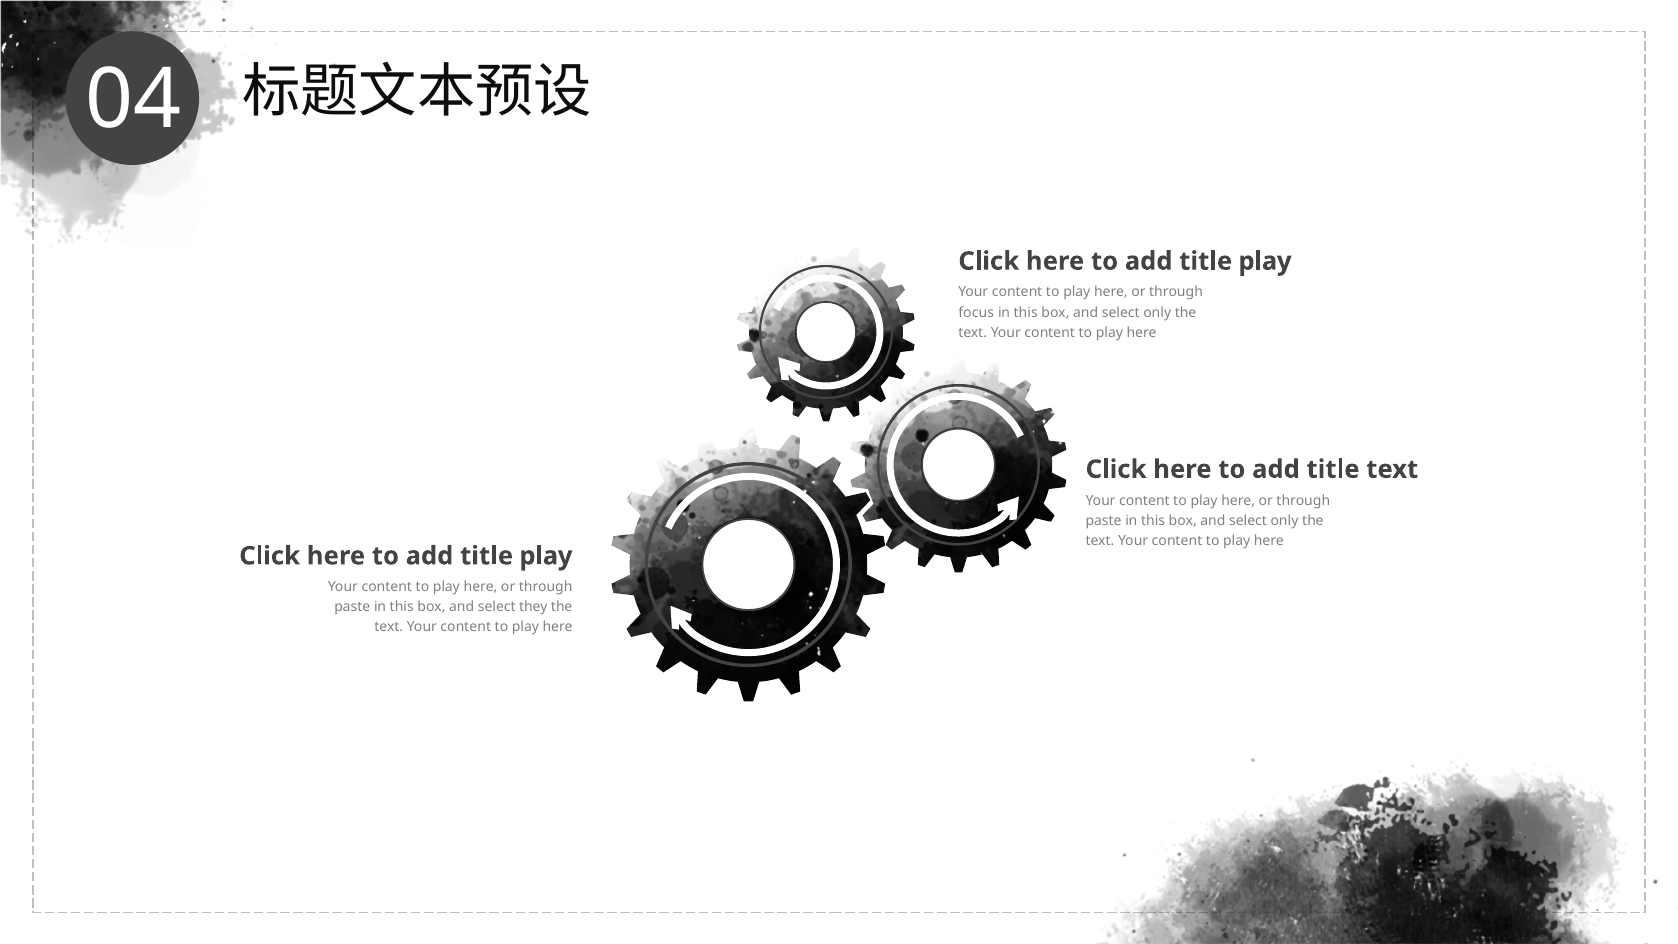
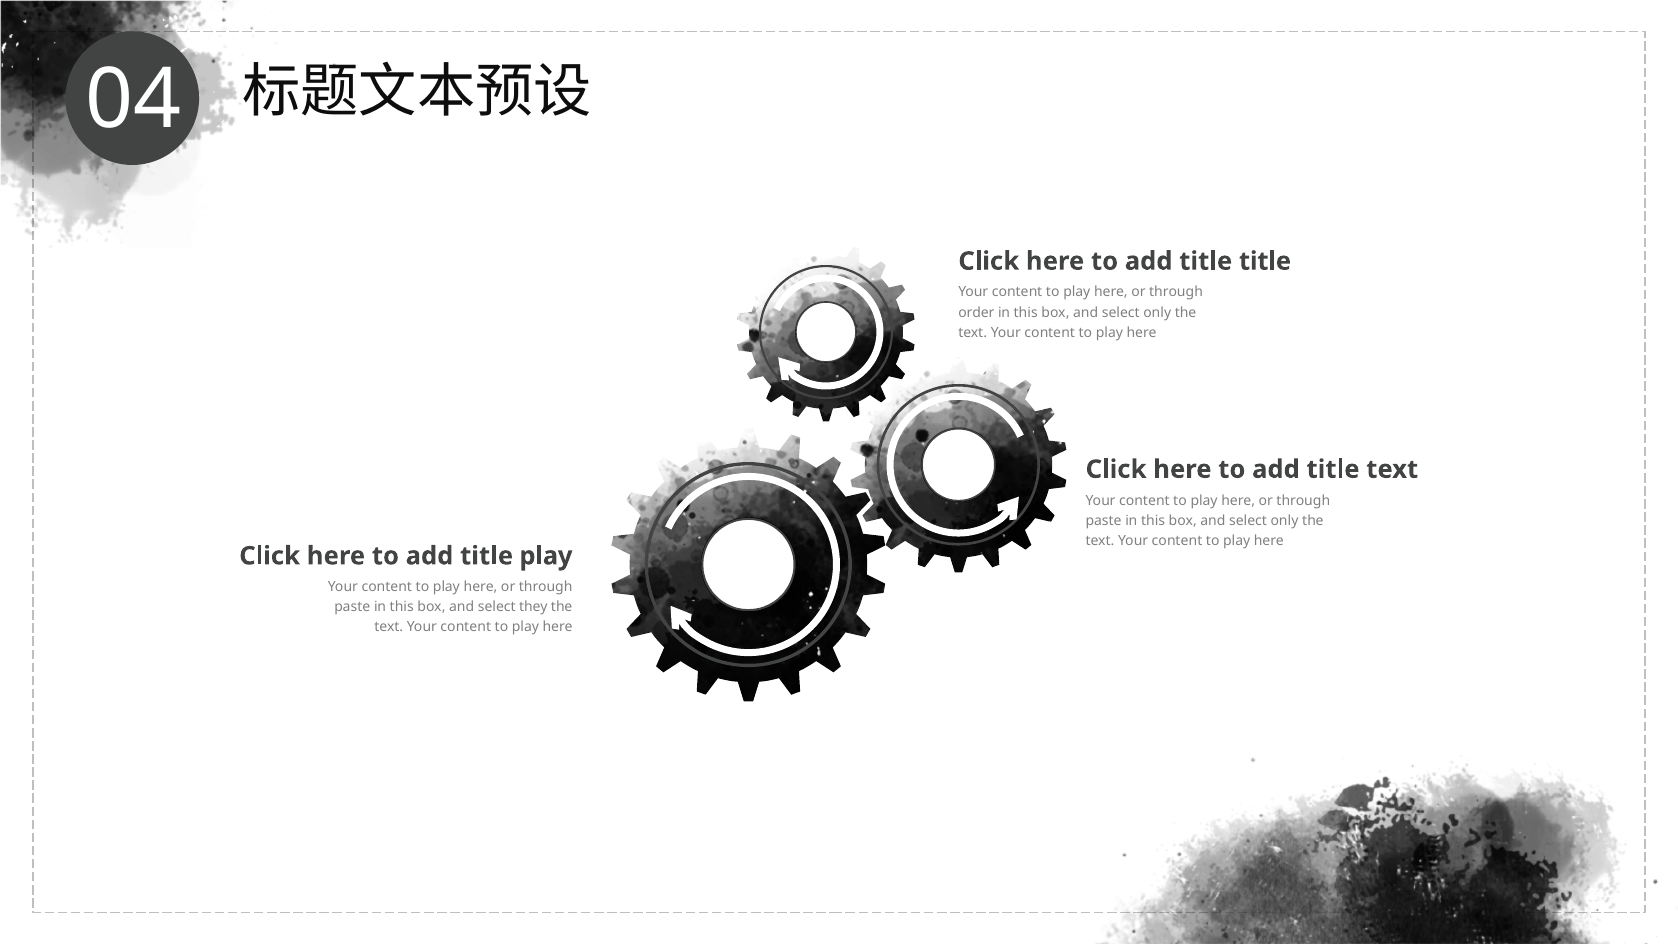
play at (1265, 261): play -> title
focus: focus -> order
